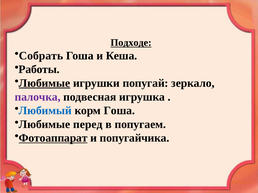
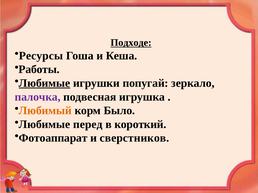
Собрать: Собрать -> Ресурсы
Любимый colour: blue -> orange
корм Гоша: Гоша -> Было
попугаем: попугаем -> короткий
Фотоаппарат underline: present -> none
попугайчика: попугайчика -> сверстников
